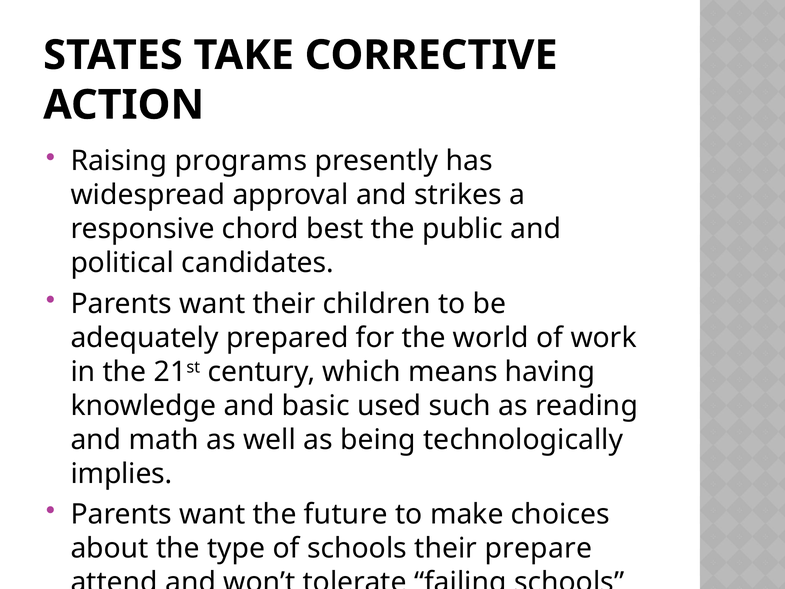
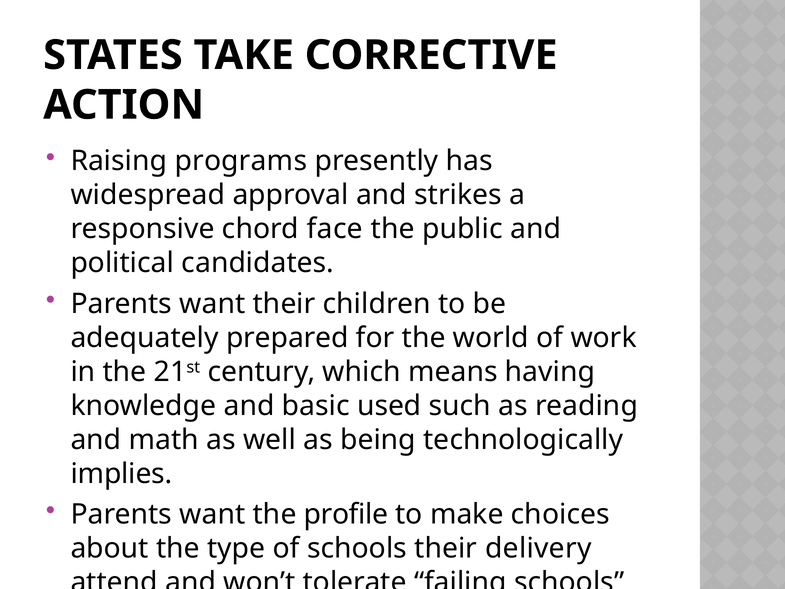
best: best -> face
future: future -> profile
prepare: prepare -> delivery
